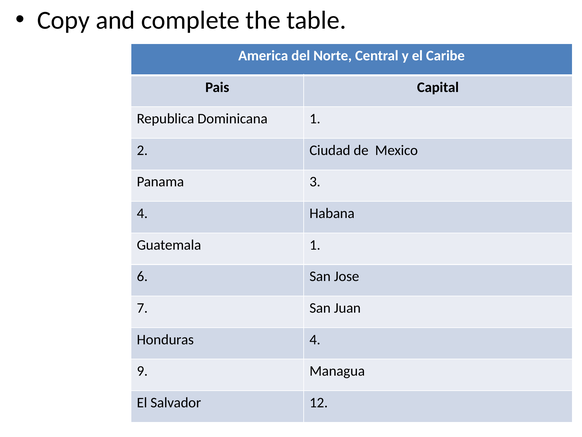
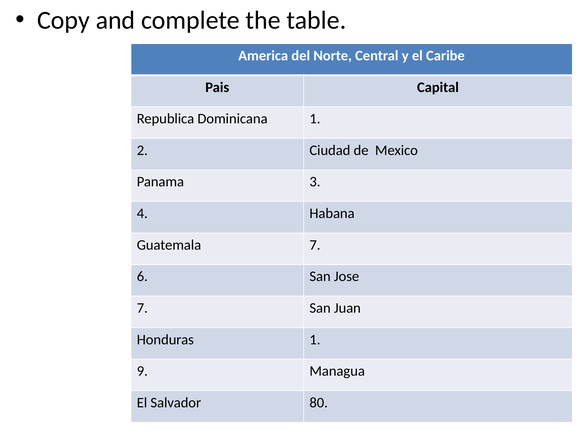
Guatemala 1: 1 -> 7
Honduras 4: 4 -> 1
12: 12 -> 80
